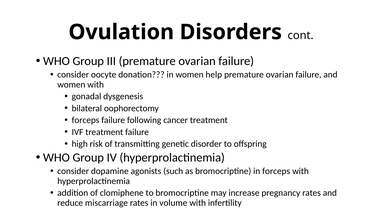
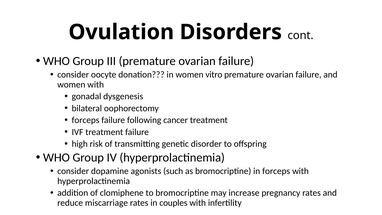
help: help -> vitro
volume: volume -> couples
